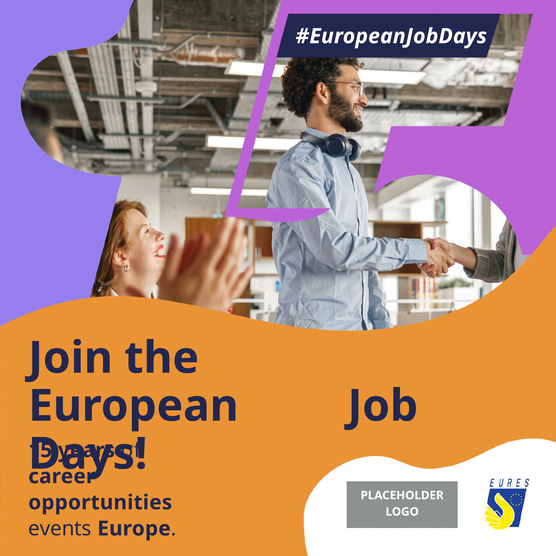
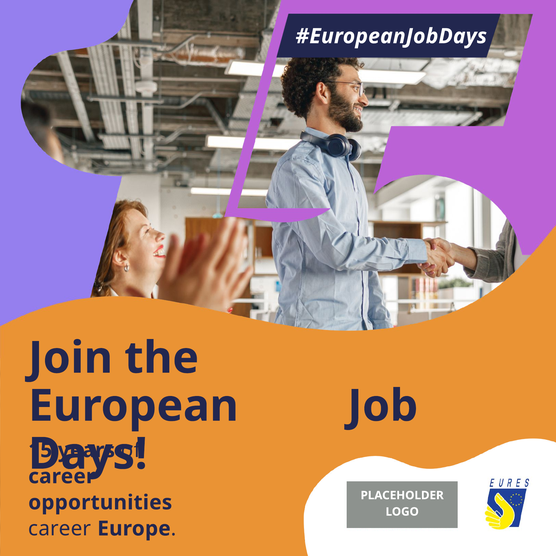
events at (60, 529): events -> career
